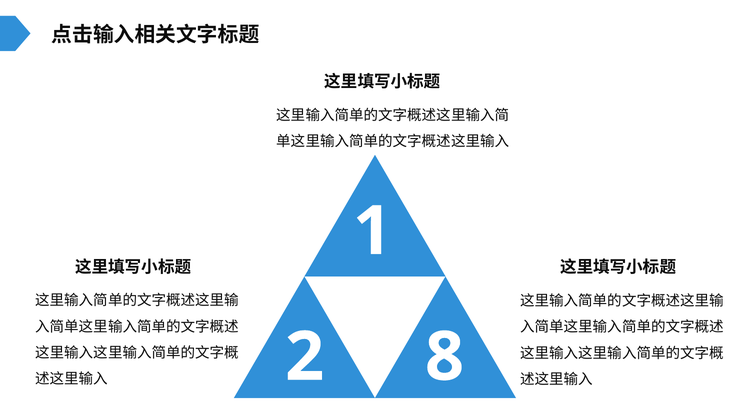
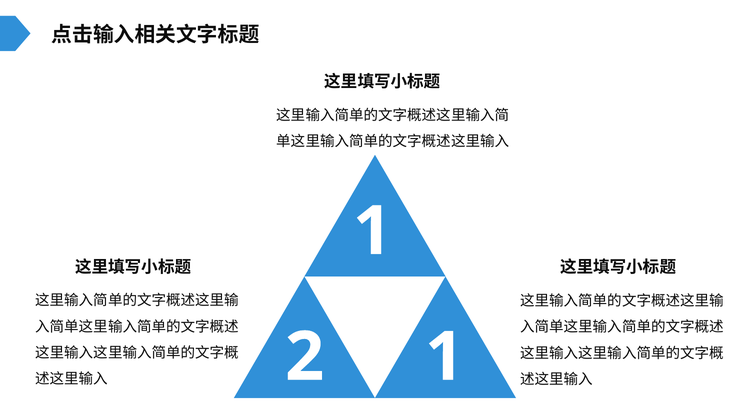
2 8: 8 -> 1
